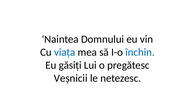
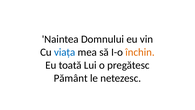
închin colour: blue -> orange
găsiți: găsiți -> toată
Veșnicii: Veșnicii -> Pământ
